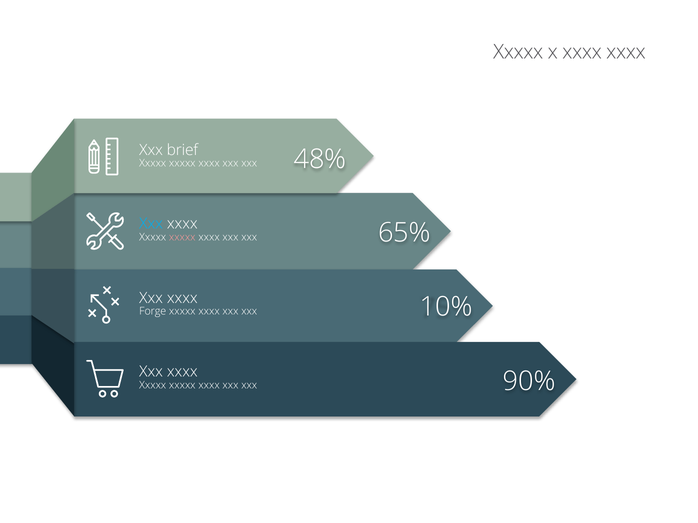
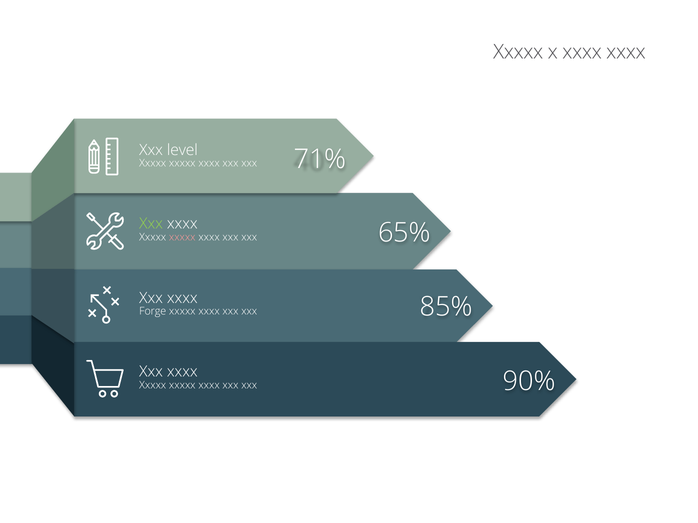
brief: brief -> level
48%: 48% -> 71%
Xxx at (151, 224) colour: light blue -> light green
10%: 10% -> 85%
